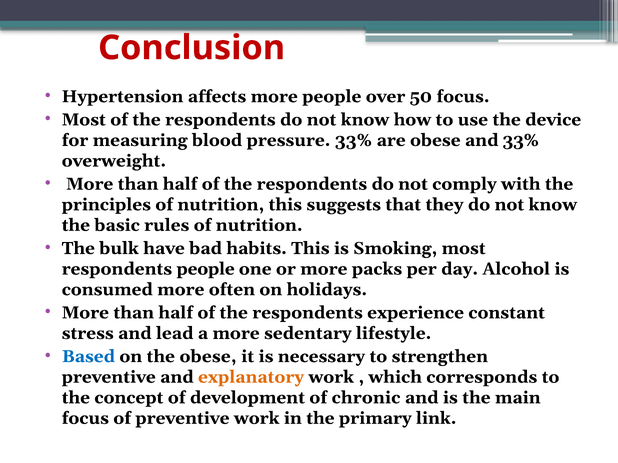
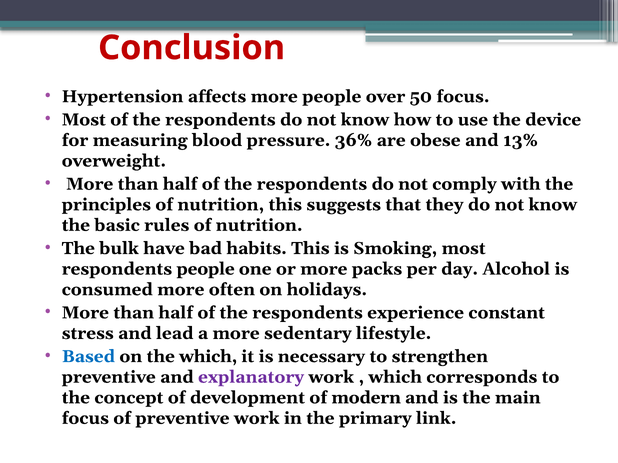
pressure 33%: 33% -> 36%
and 33%: 33% -> 13%
the obese: obese -> which
explanatory colour: orange -> purple
chronic: chronic -> modern
